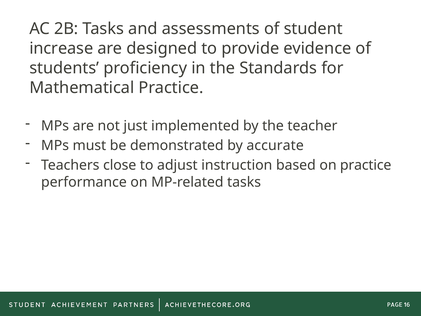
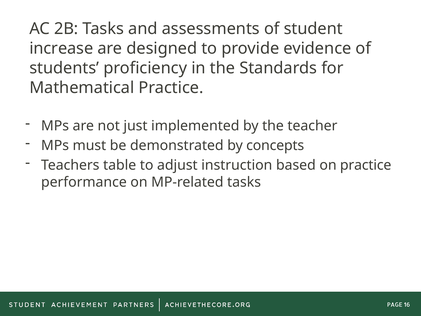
accurate: accurate -> concepts
close: close -> table
